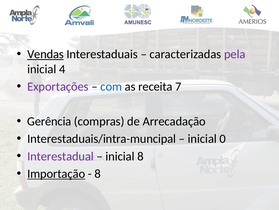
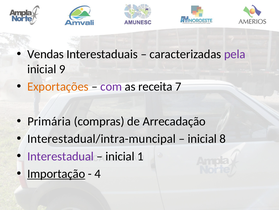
Vendas underline: present -> none
4: 4 -> 9
Exportações colour: purple -> orange
com colour: blue -> purple
Gerência: Gerência -> Primária
Interestaduais/intra-muncipal: Interestaduais/intra-muncipal -> Interestadual/intra-muncipal
0: 0 -> 8
inicial 8: 8 -> 1
8 at (98, 173): 8 -> 4
